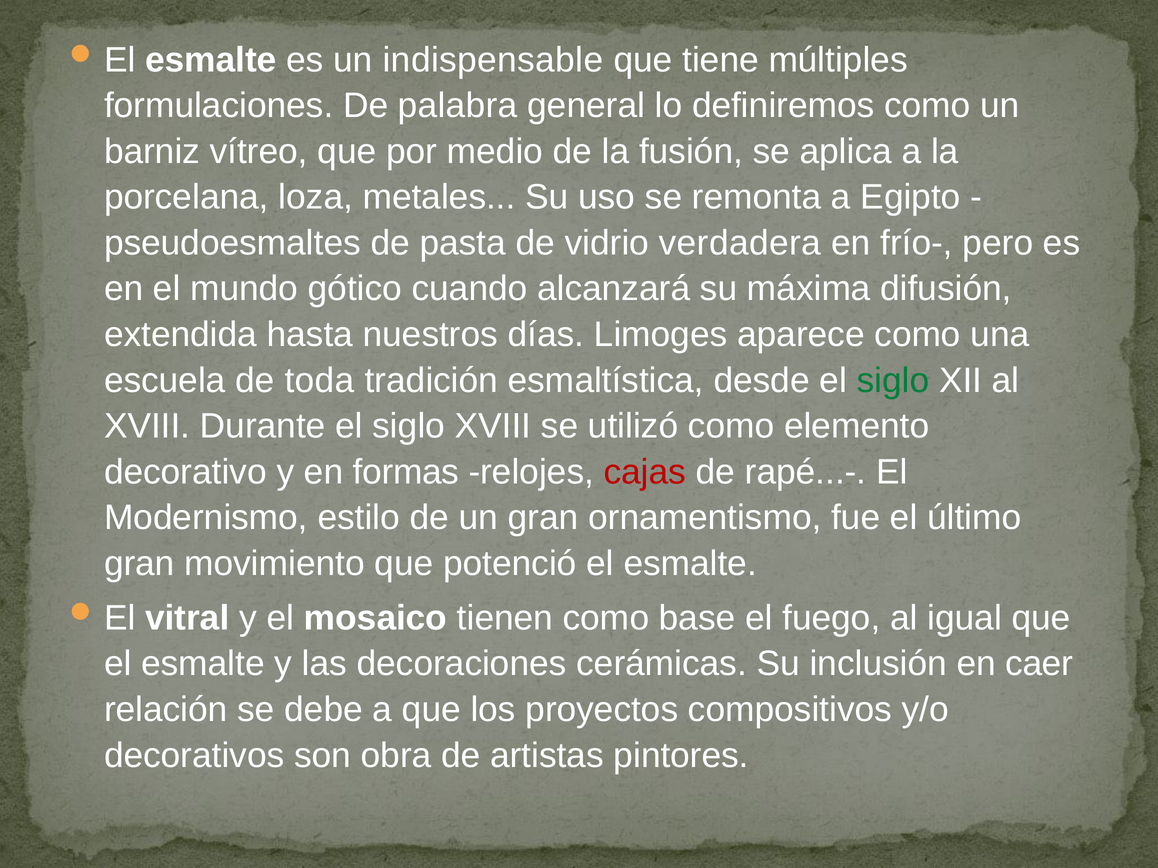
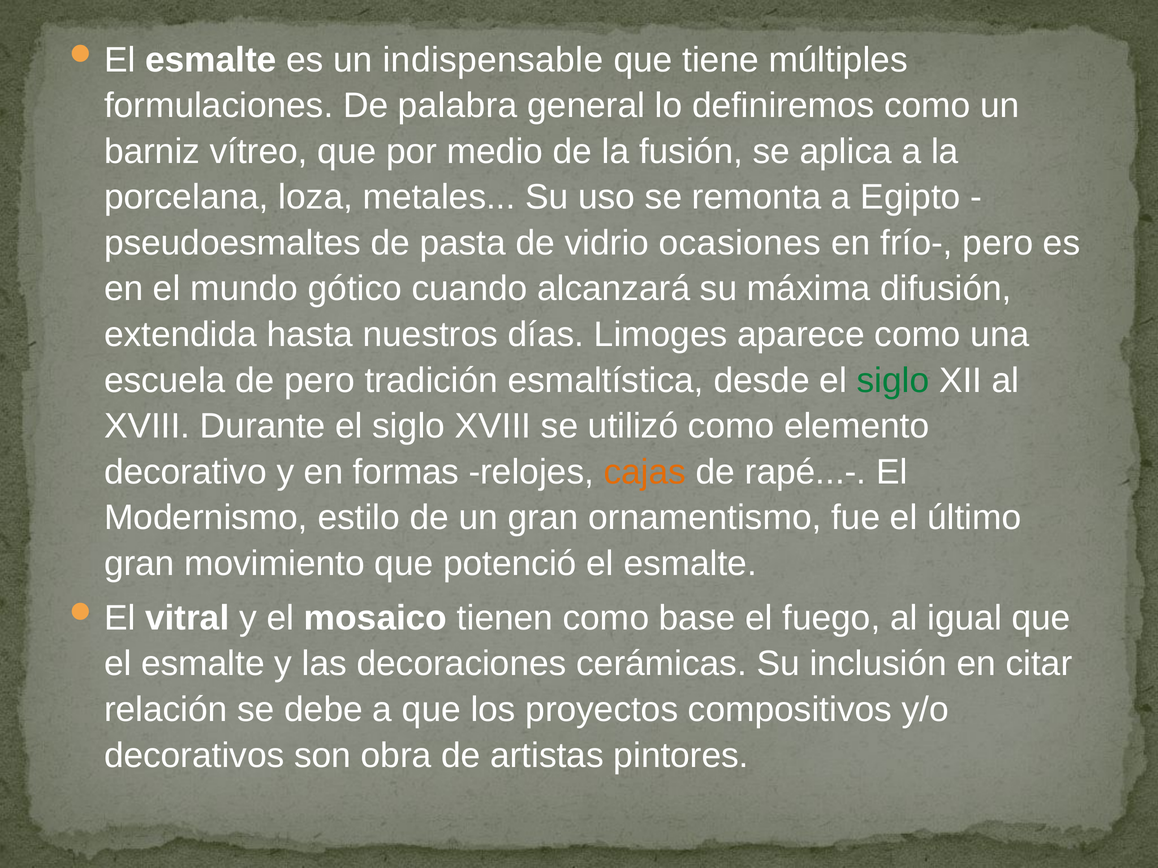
verdadera: verdadera -> ocasiones
de toda: toda -> pero
cajas colour: red -> orange
caer: caer -> citar
